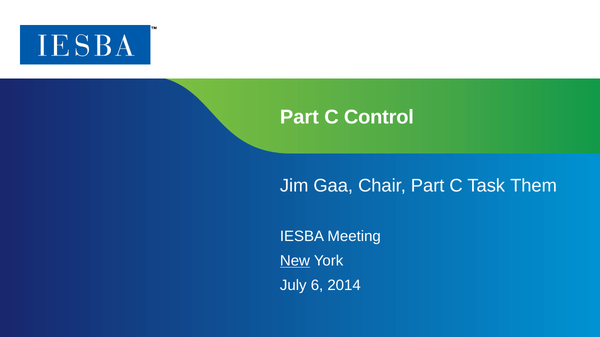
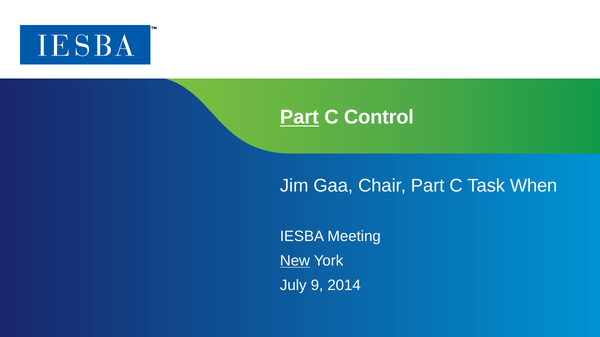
Part at (299, 118) underline: none -> present
Them: Them -> When
6: 6 -> 9
